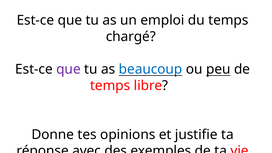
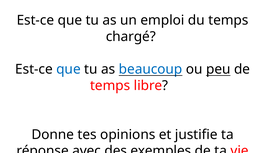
que at (68, 69) colour: purple -> blue
